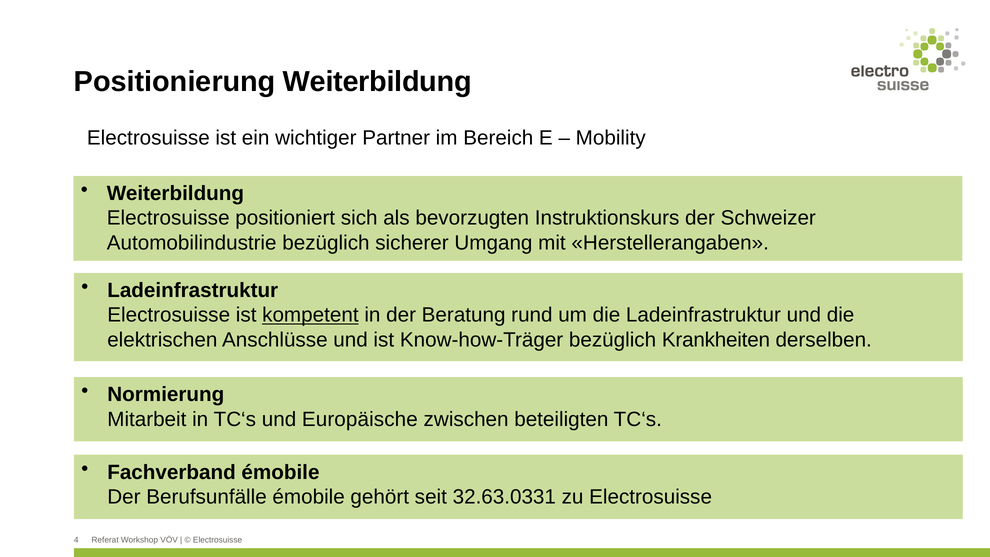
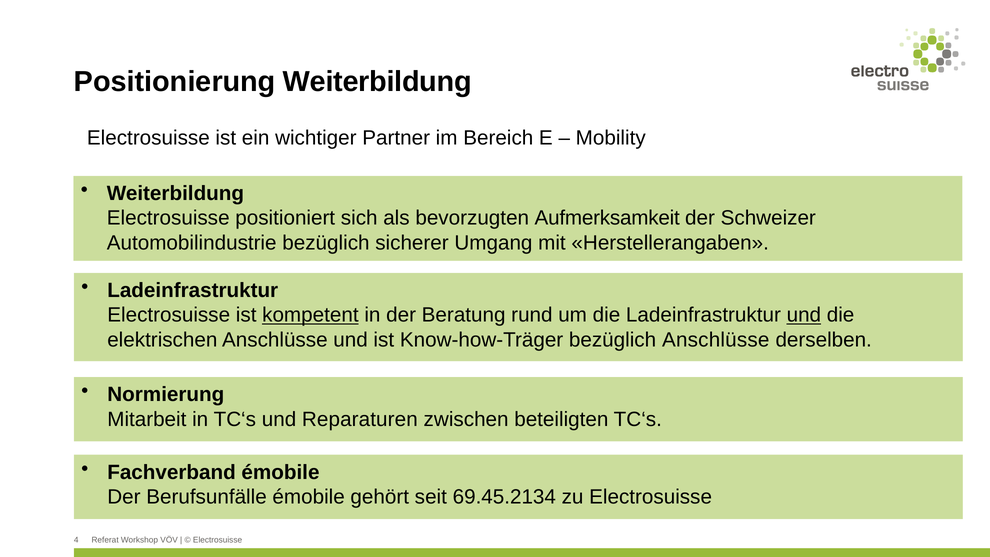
Instruktionskurs: Instruktionskurs -> Aufmerksamkeit
und at (804, 315) underline: none -> present
bezüglich Krankheiten: Krankheiten -> Anschlüsse
Europäische: Europäische -> Reparaturen
32.63.0331: 32.63.0331 -> 69.45.2134
